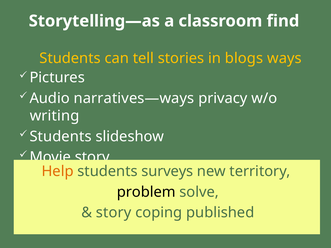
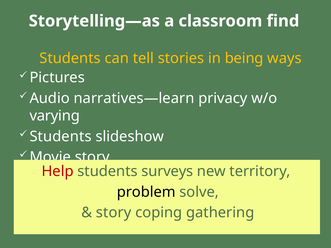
blogs: blogs -> being
narratives—ways: narratives—ways -> narratives—learn
writing: writing -> varying
Help colour: orange -> red
published: published -> gathering
